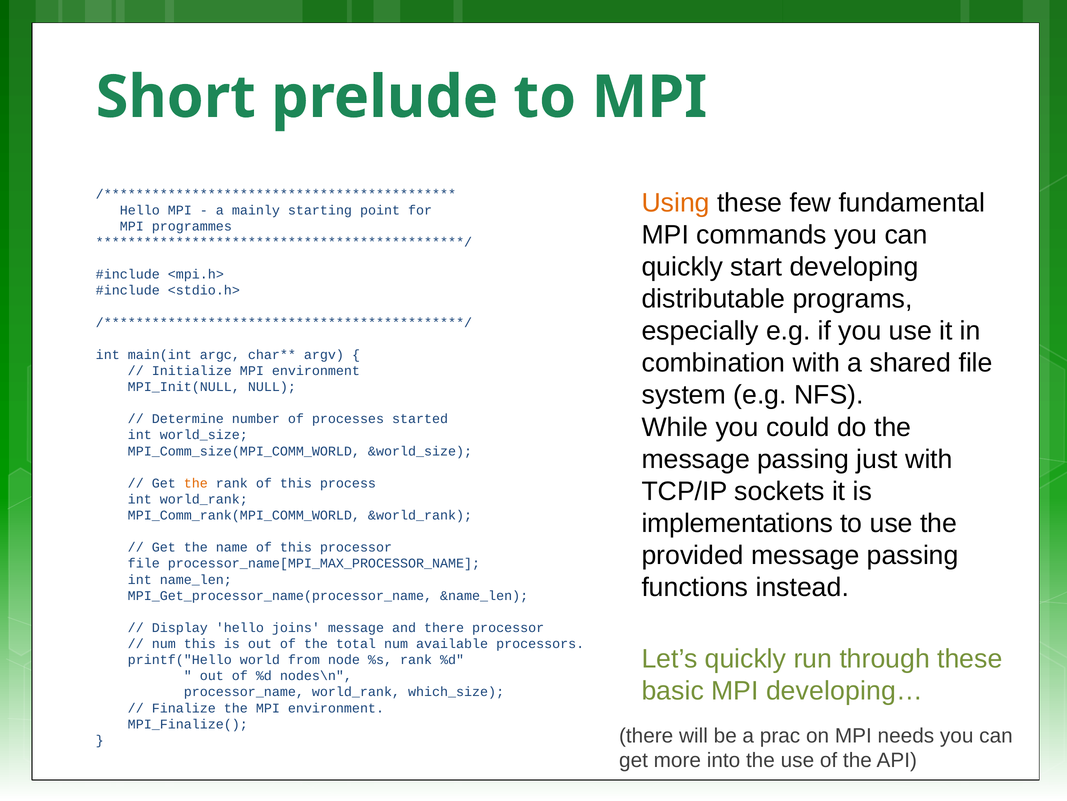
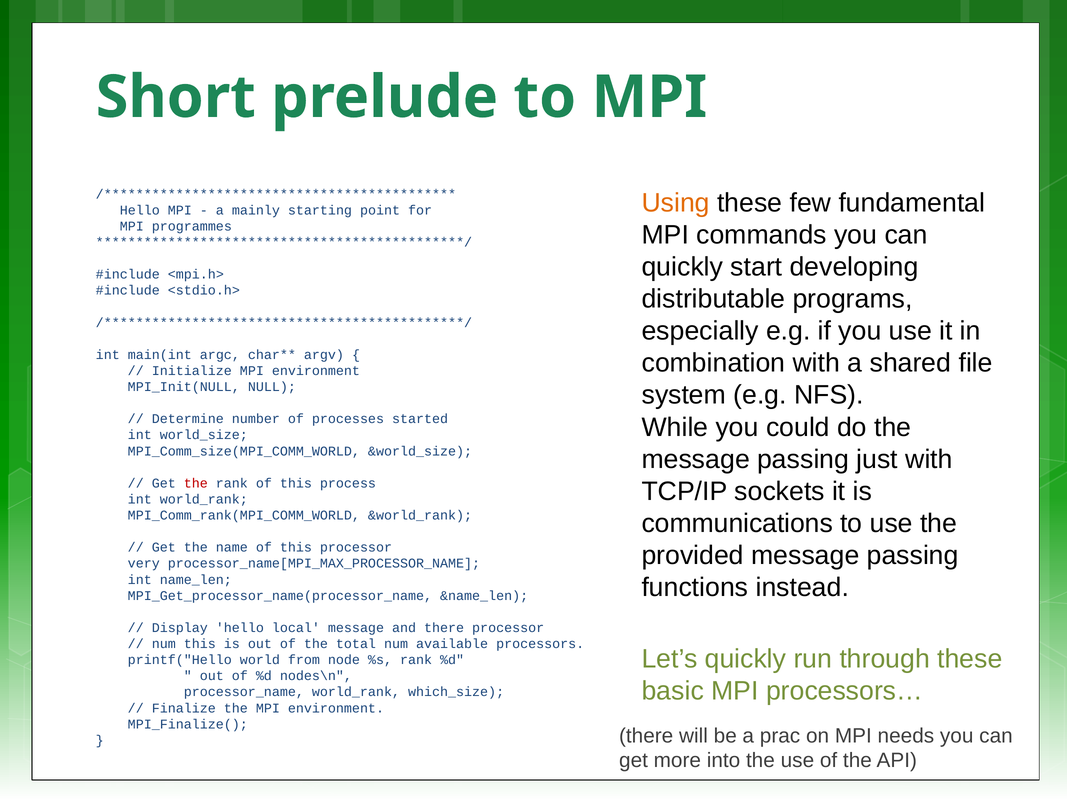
the at (196, 483) colour: orange -> red
implementations: implementations -> communications
file at (144, 563): file -> very
joins: joins -> local
developing…: developing… -> processors…
